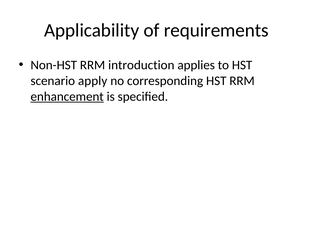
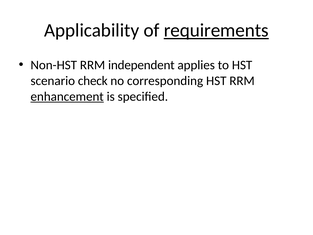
requirements underline: none -> present
introduction: introduction -> independent
apply: apply -> check
